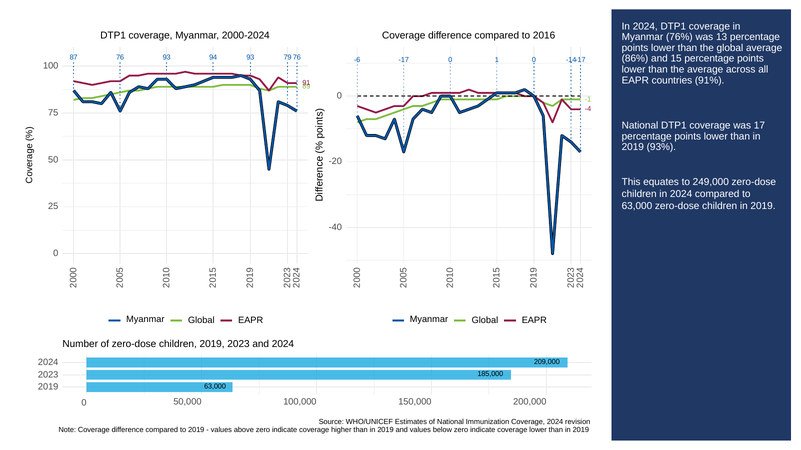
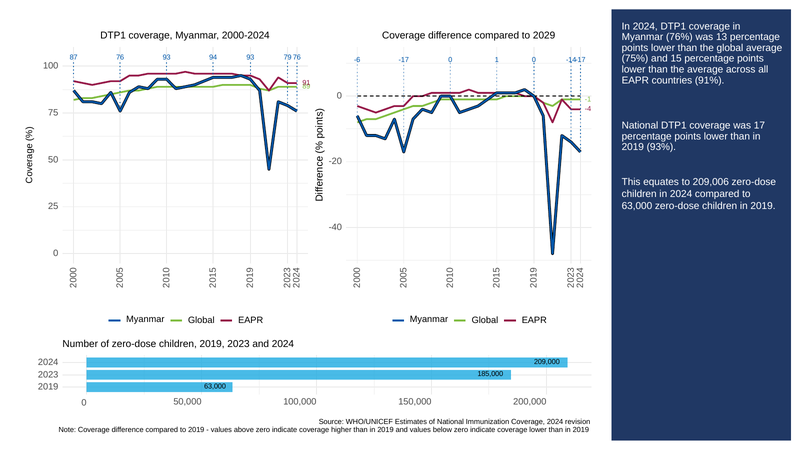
2016: 2016 -> 2029
86%: 86% -> 75%
249,000: 249,000 -> 209,006
